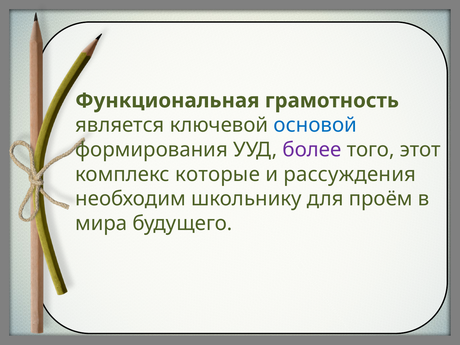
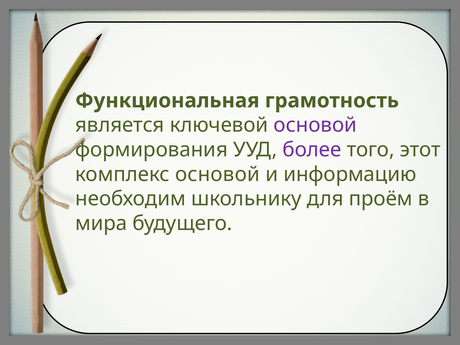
основой at (315, 125) colour: blue -> purple
комплекс которые: которые -> основой
рассуждения: рассуждения -> информацию
